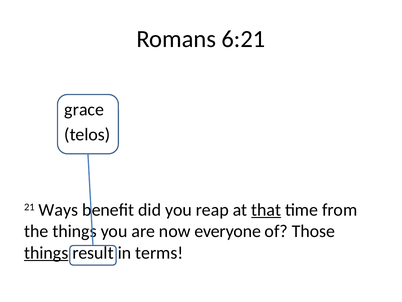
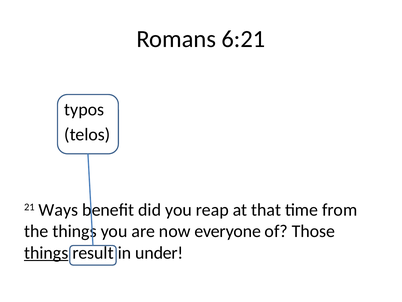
grace: grace -> typos
that underline: present -> none
terms: terms -> under
